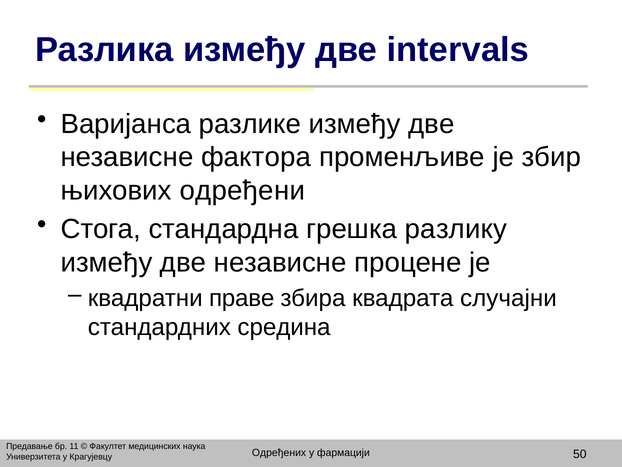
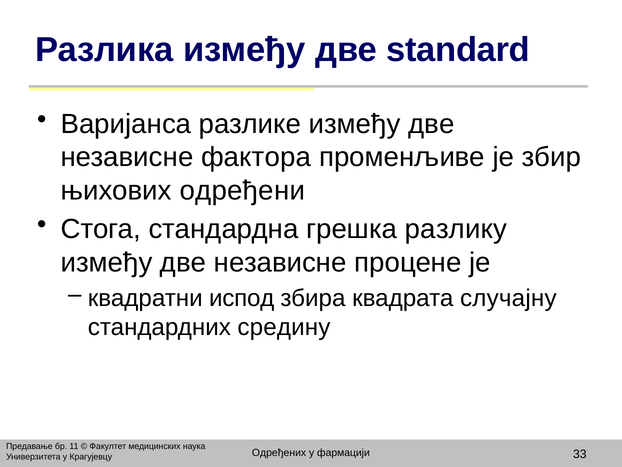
intervals: intervals -> standard
праве: праве -> испод
случајни: случајни -> случајну
средина: средина -> средину
50: 50 -> 33
